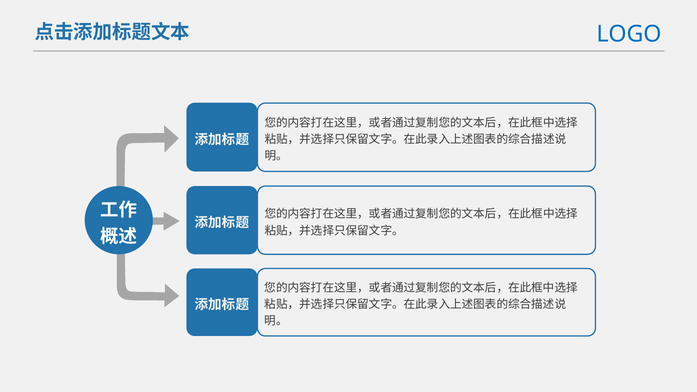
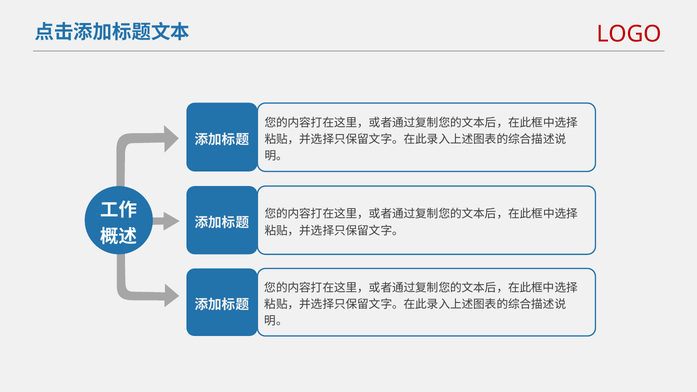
LOGO colour: blue -> red
